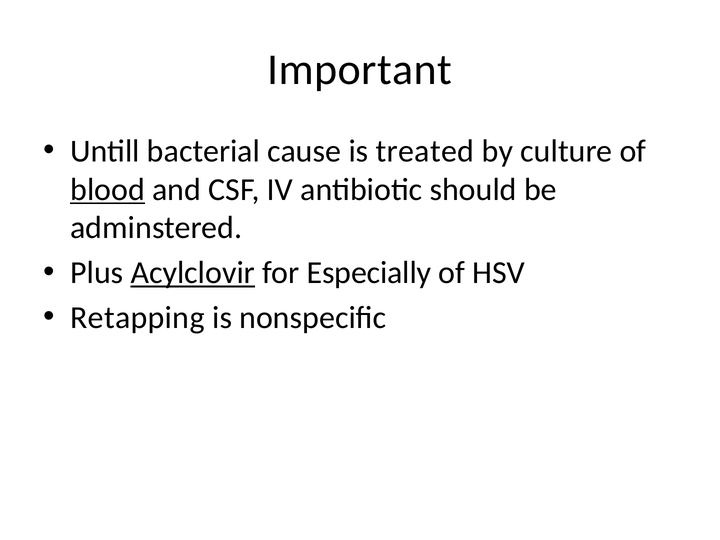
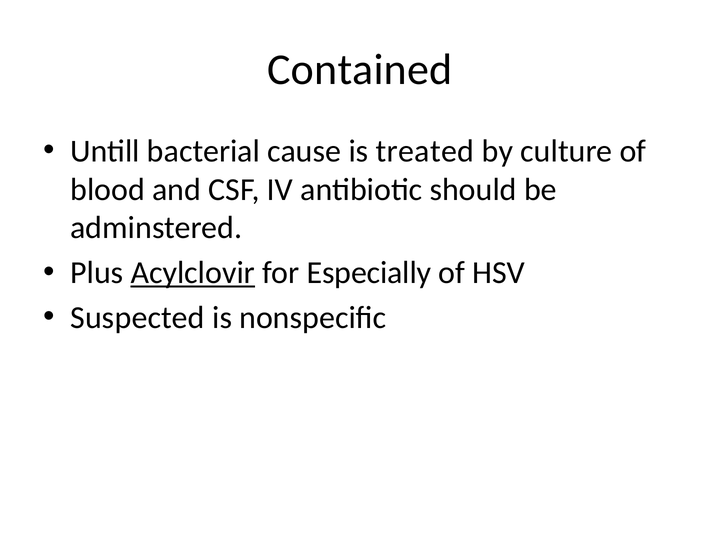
Important: Important -> Contained
blood underline: present -> none
Retapping: Retapping -> Suspected
